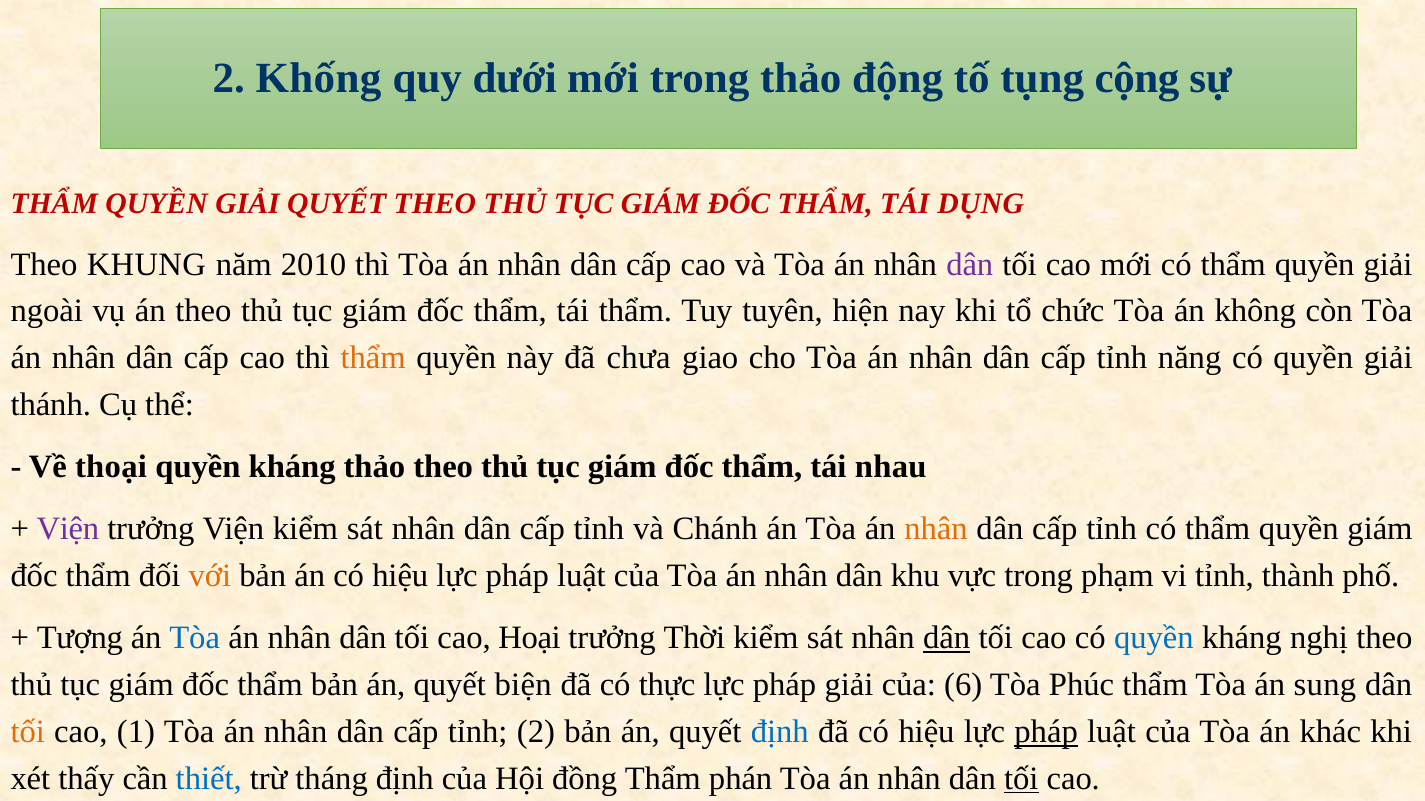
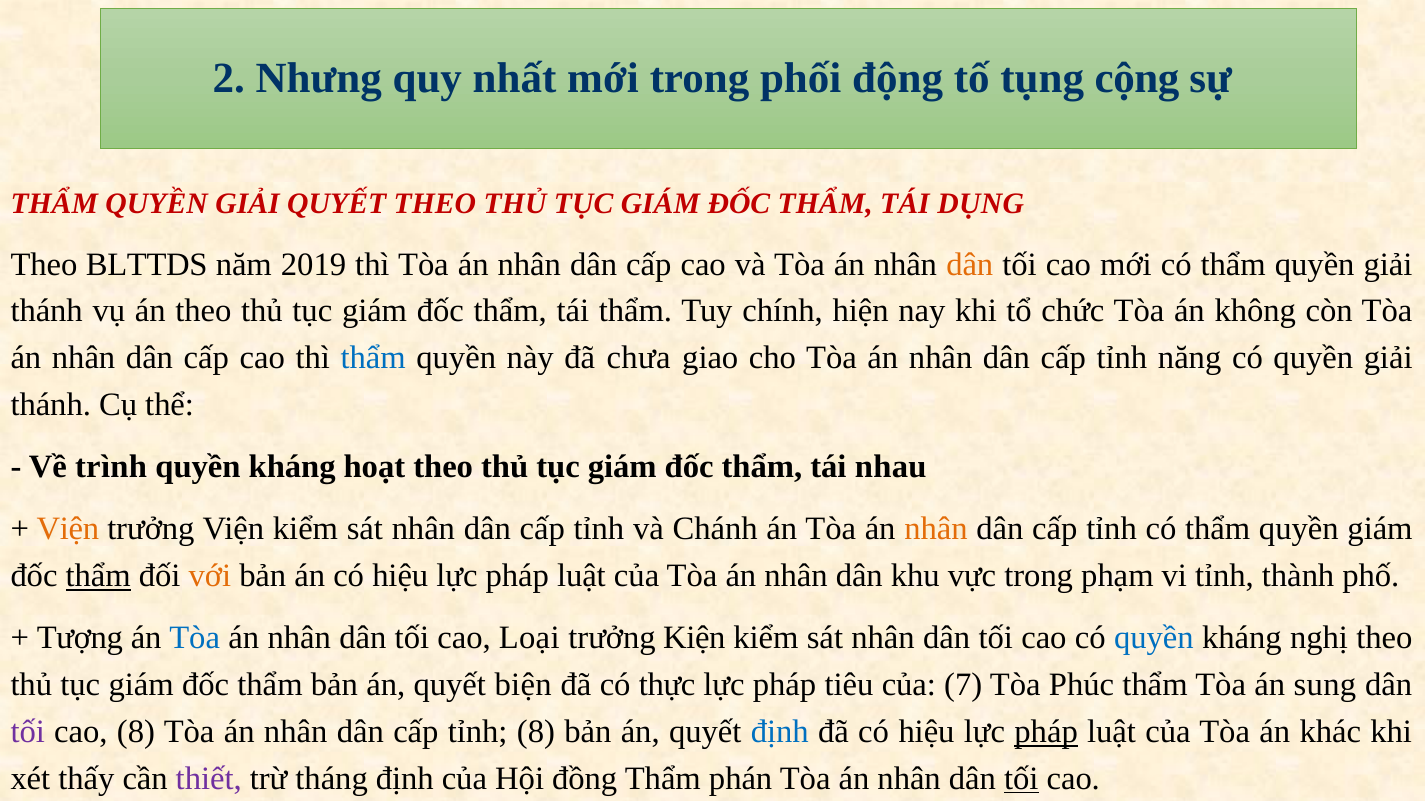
Khống: Khống -> Nhưng
dưới: dưới -> nhất
trong thảo: thảo -> phối
KHUNG: KHUNG -> BLTTDS
2010: 2010 -> 2019
dân at (970, 264) colour: purple -> orange
ngoài at (47, 311): ngoài -> thánh
tuyên: tuyên -> chính
thẩm at (373, 358) colour: orange -> blue
thoại: thoại -> trình
kháng thảo: thảo -> hoạt
Viện at (68, 529) colour: purple -> orange
thẩm at (98, 576) underline: none -> present
Hoại: Hoại -> Loại
Thời: Thời -> Kiện
dân at (947, 638) underline: present -> none
pháp giải: giải -> tiêu
6: 6 -> 7
tối at (28, 732) colour: orange -> purple
cao 1: 1 -> 8
tỉnh 2: 2 -> 8
thiết colour: blue -> purple
